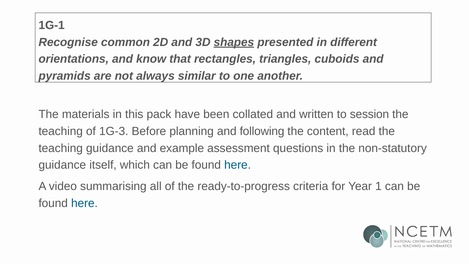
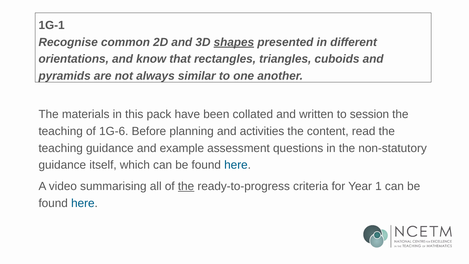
1G-3: 1G-3 -> 1G-6
following: following -> activities
the at (186, 186) underline: none -> present
